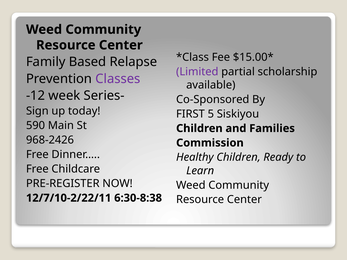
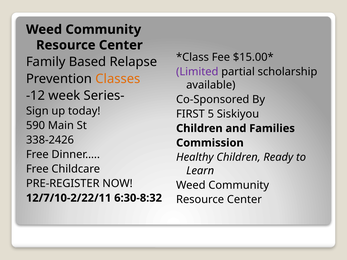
Classes colour: purple -> orange
968-2426: 968-2426 -> 338-2426
6:30-8:38: 6:30-8:38 -> 6:30-8:32
